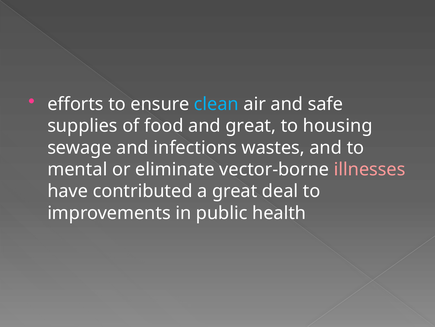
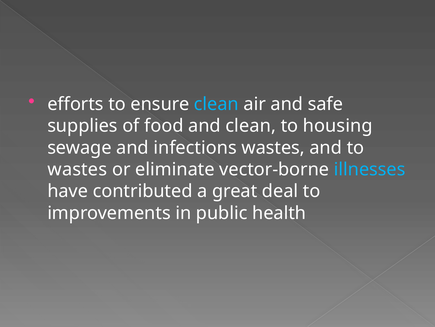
and great: great -> clean
mental at (77, 169): mental -> wastes
illnesses colour: pink -> light blue
